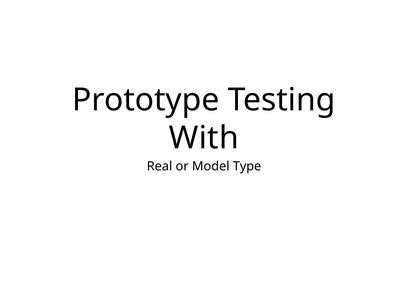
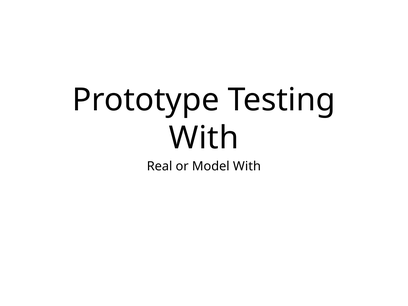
Model Type: Type -> With
